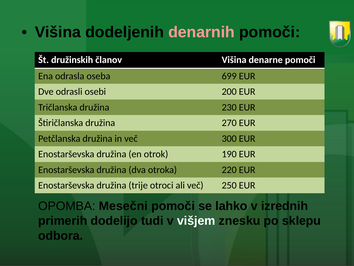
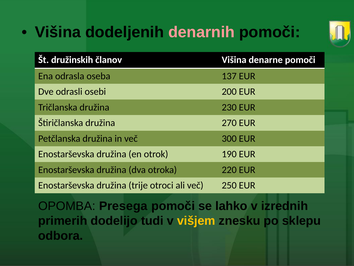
699: 699 -> 137
Mesečni: Mesečni -> Presega
višjem colour: white -> yellow
